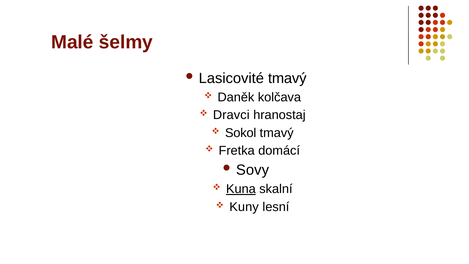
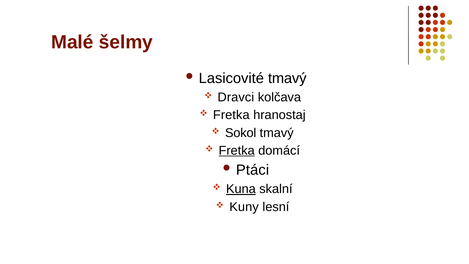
Daněk: Daněk -> Dravci
Dravci at (231, 115): Dravci -> Fretka
Fretka at (237, 151) underline: none -> present
Sovy: Sovy -> Ptáci
